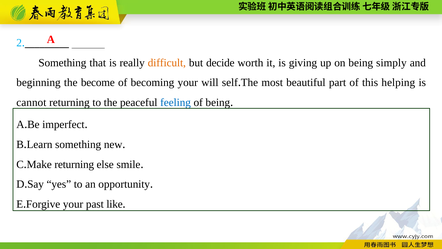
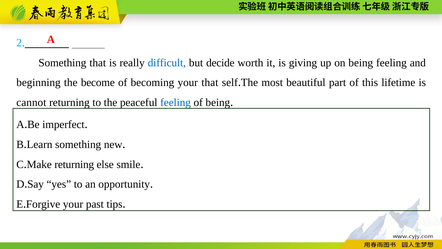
difficult colour: orange -> blue
being simply: simply -> feeling
your will: will -> that
helping: helping -> lifetime
like: like -> tips
